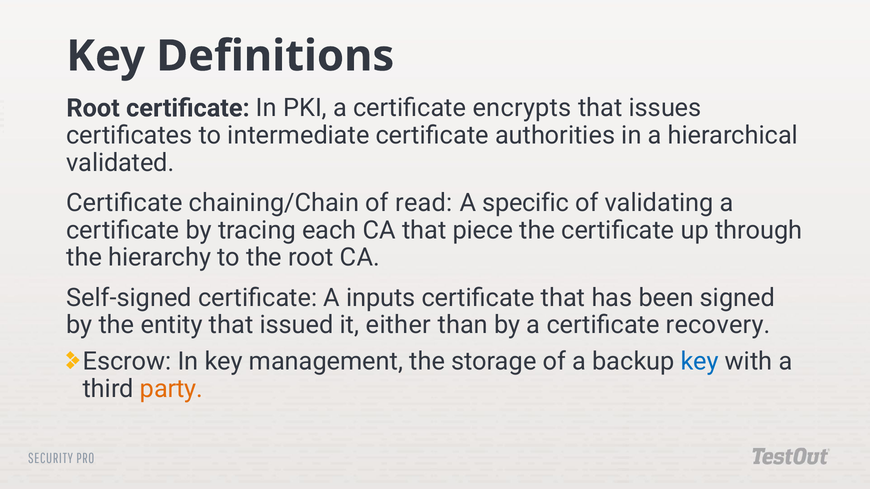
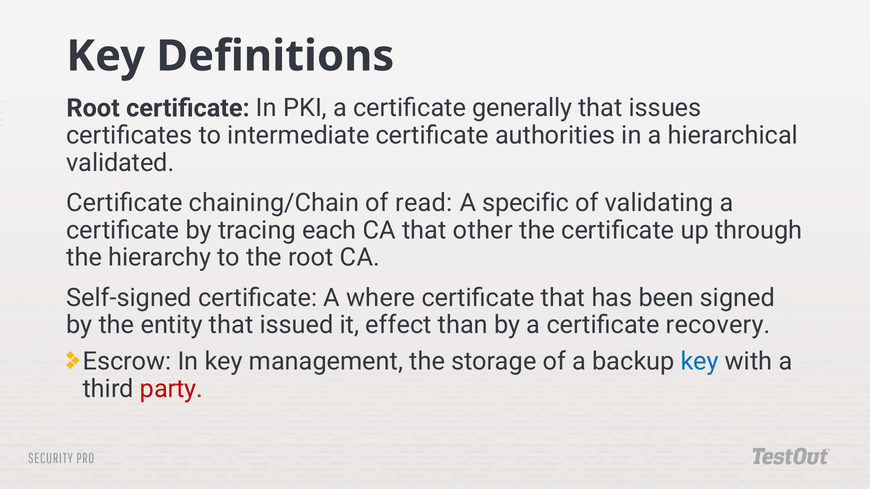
encrypts: encrypts -> generally
piece: piece -> other
inputs: inputs -> where
either: either -> effect
party colour: orange -> red
